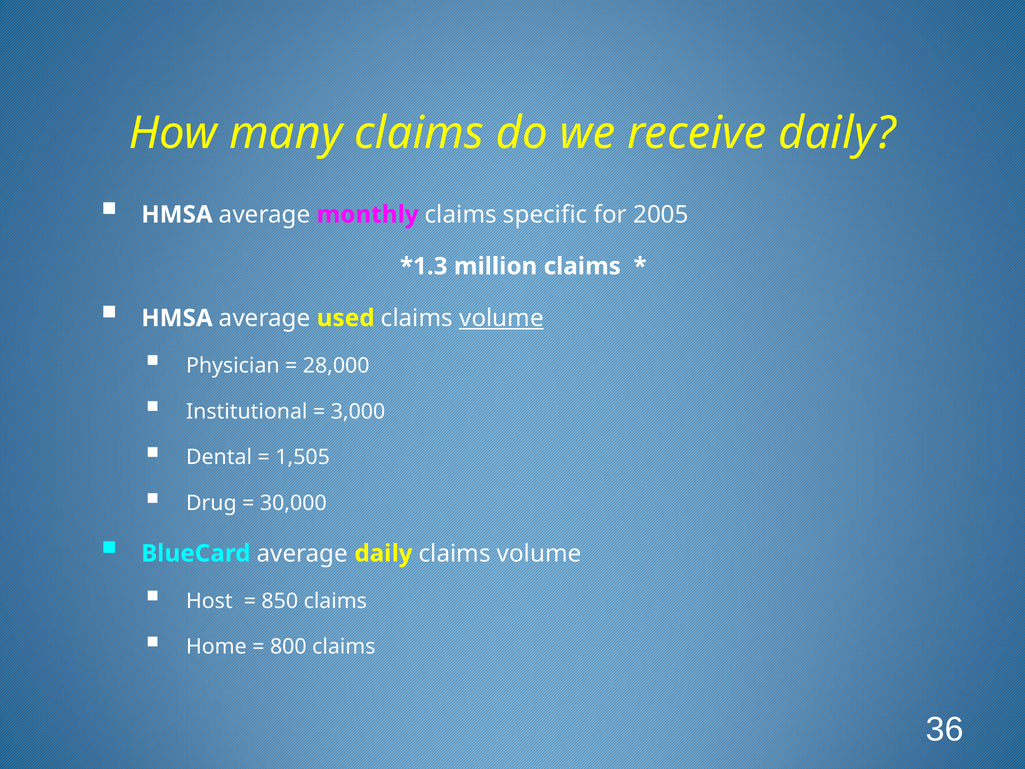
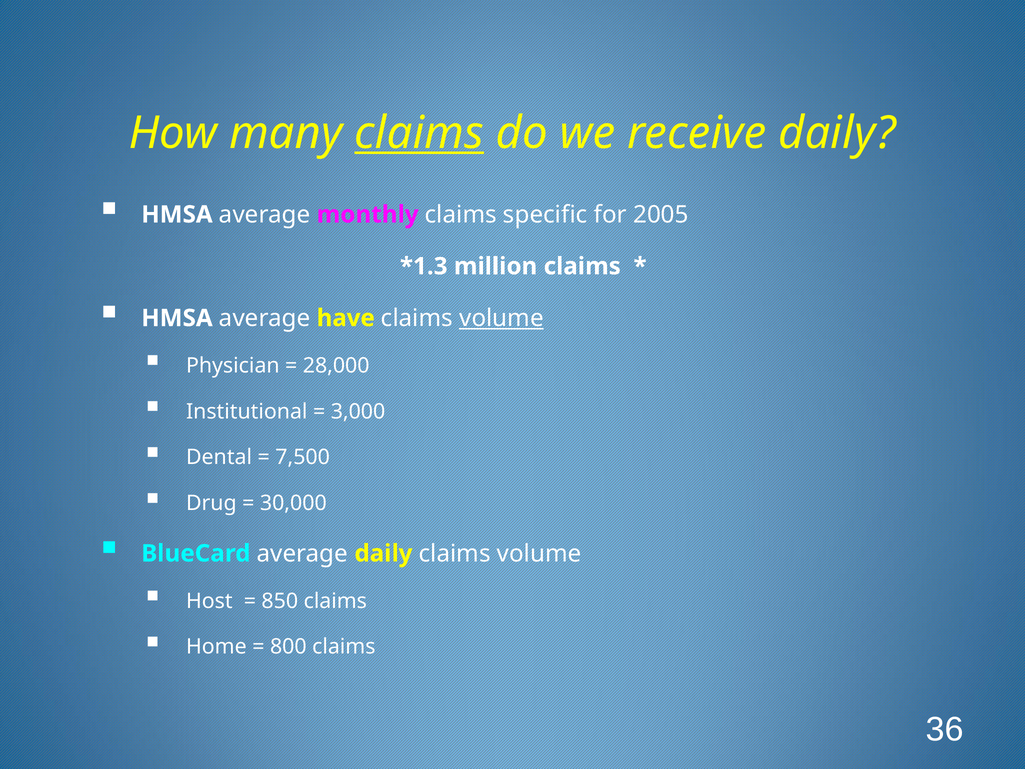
claims at (419, 133) underline: none -> present
used: used -> have
1,505: 1,505 -> 7,500
